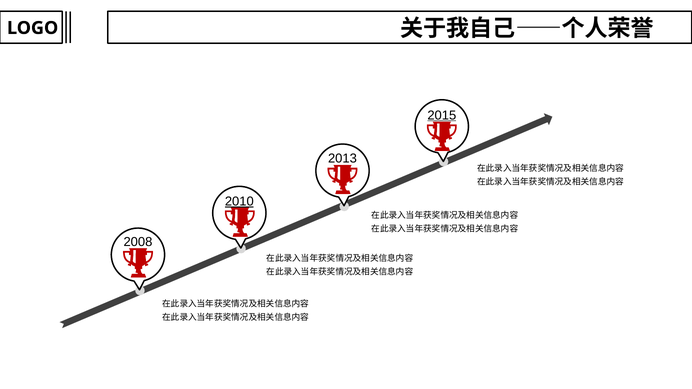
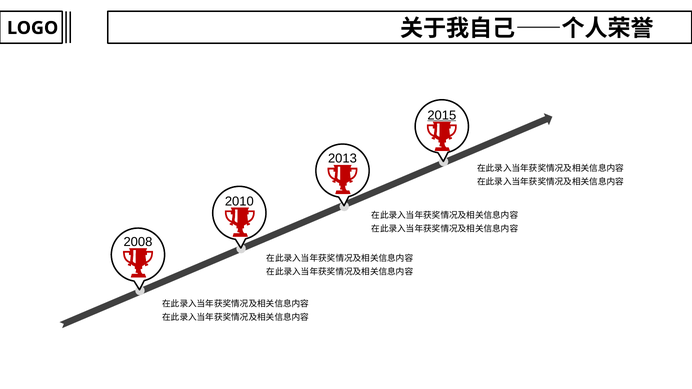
2010 underline: present -> none
